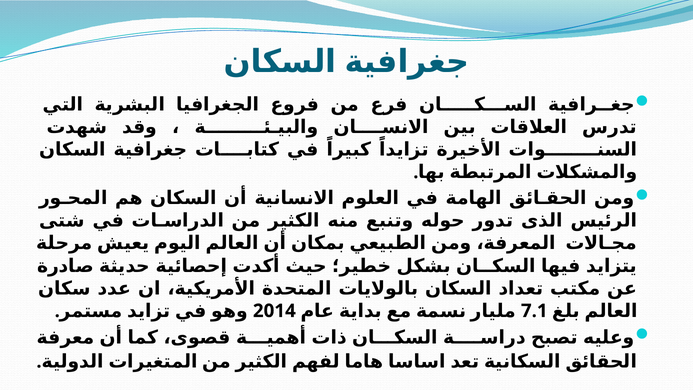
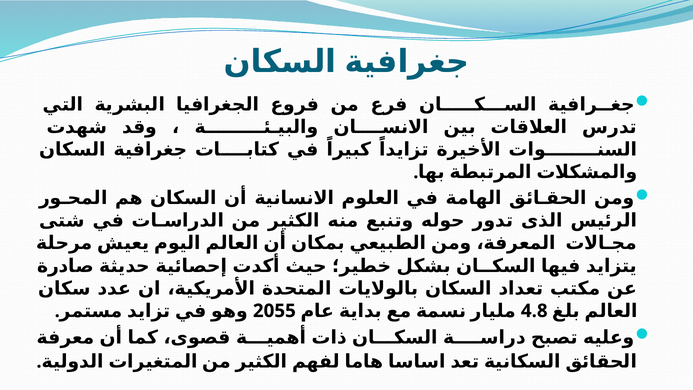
2014: 2014 -> 2055
7.1: 7.1 -> 4.8
